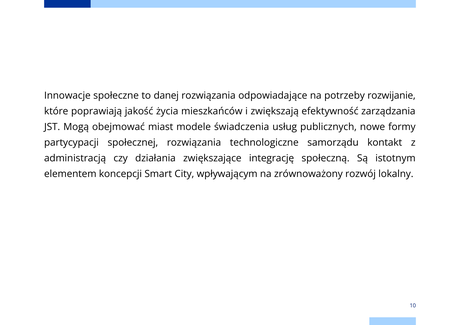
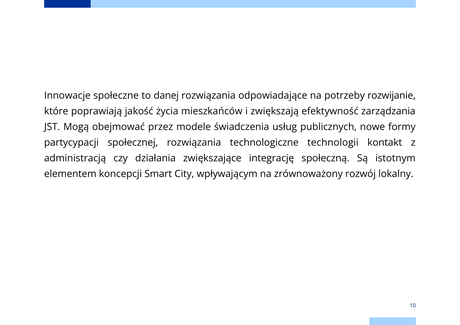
miast: miast -> przez
samorządu: samorządu -> technologii
